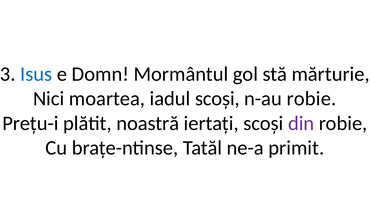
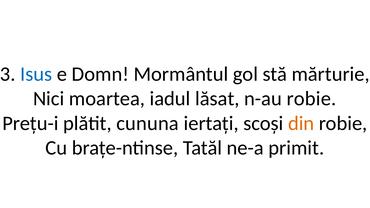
iadul scoși: scoși -> lăsat
noastră: noastră -> cununa
din colour: purple -> orange
